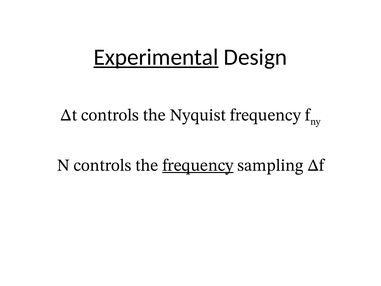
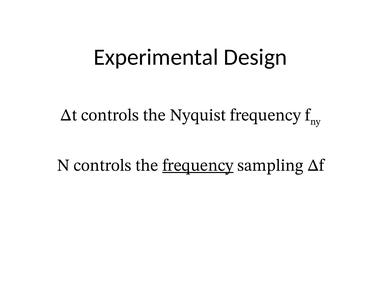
Experimental underline: present -> none
